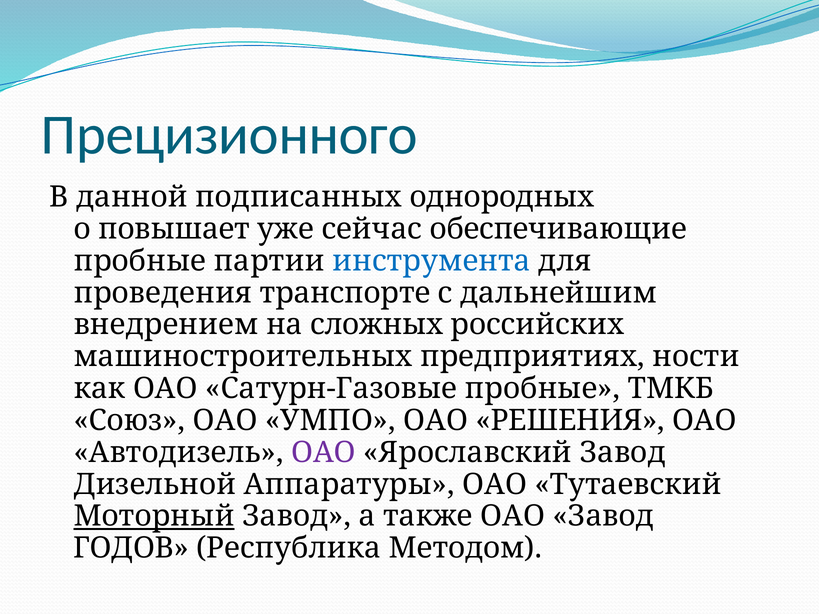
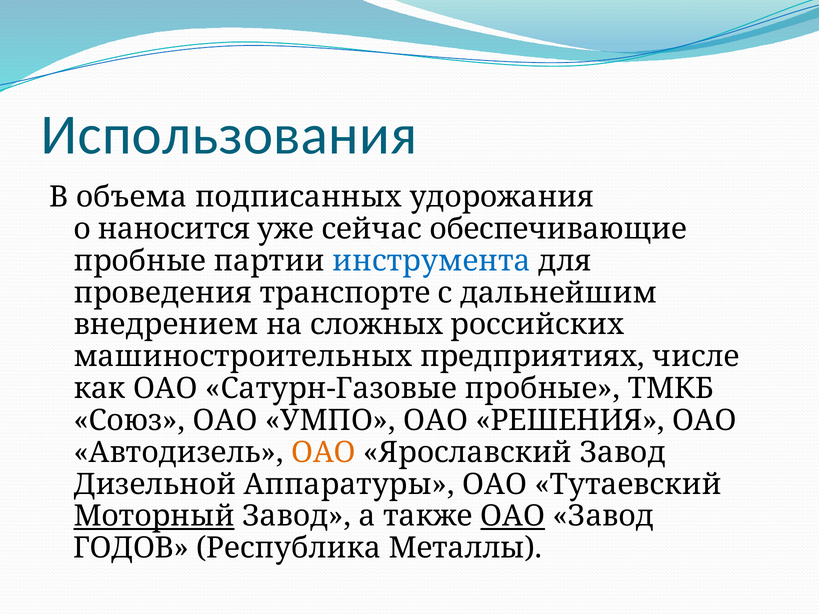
Прецизионного: Прецизионного -> Использования
данной: данной -> объема
однородных: однородных -> удорожания
повышает: повышает -> наносится
ности: ности -> числе
ОАО at (323, 453) colour: purple -> orange
ОАО at (513, 516) underline: none -> present
Методом: Методом -> Металлы
